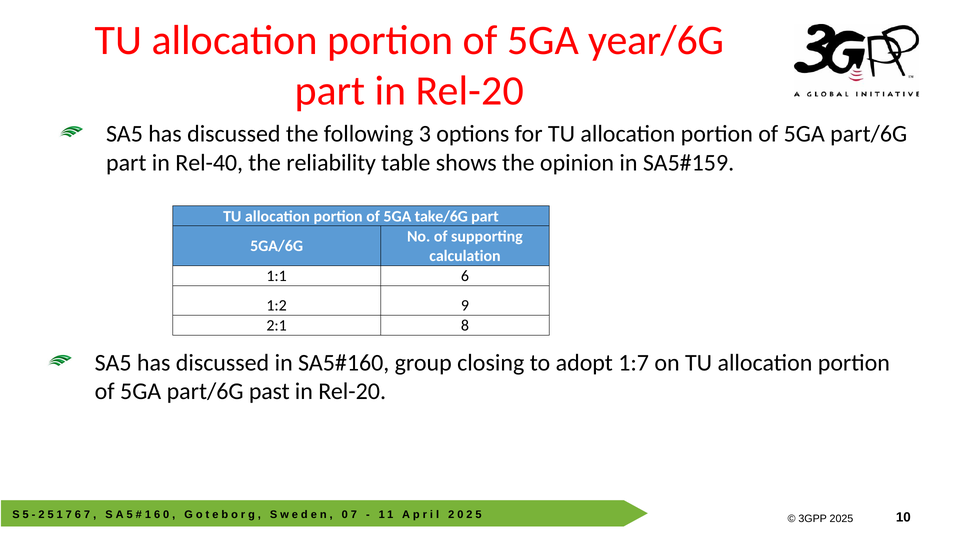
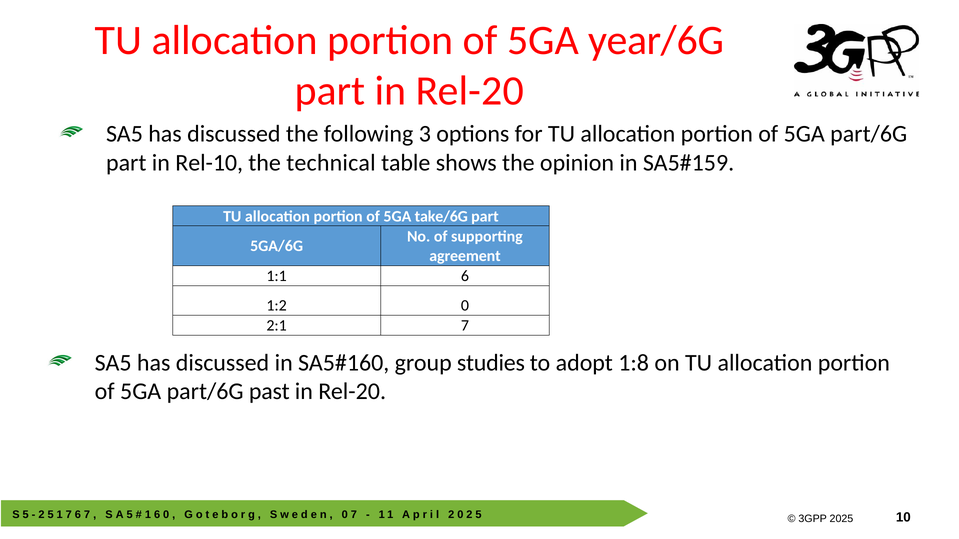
Rel-40: Rel-40 -> Rel-10
reliability: reliability -> technical
calculation: calculation -> agreement
1:2 9: 9 -> 0
2:1 8: 8 -> 7
closing: closing -> studies
1:7: 1:7 -> 1:8
